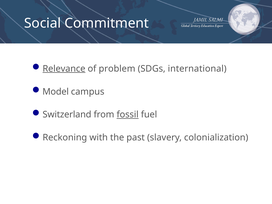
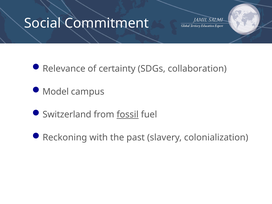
Relevance underline: present -> none
problem: problem -> certainty
international: international -> collaboration
